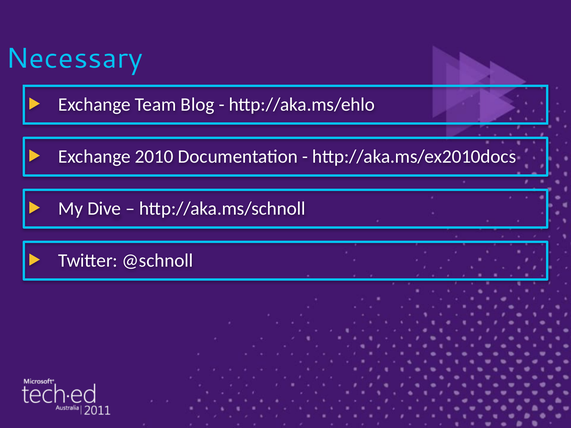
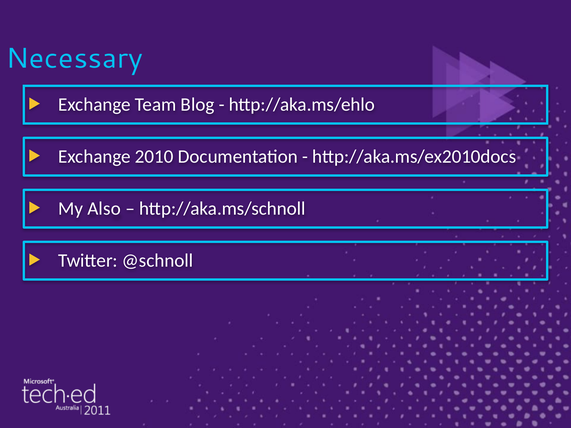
Dive: Dive -> Also
